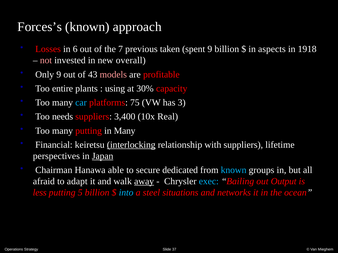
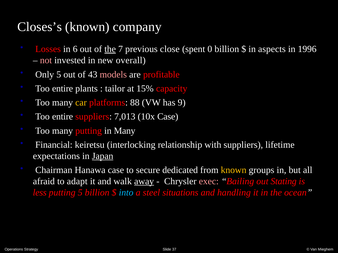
Forces’s: Forces’s -> Closes’s
approach: approach -> company
the at (110, 49) underline: none -> present
taken: taken -> close
spent 9: 9 -> 0
1918: 1918 -> 1996
Only 9: 9 -> 5
using: using -> tailor
30%: 30% -> 15%
car colour: light blue -> yellow
75: 75 -> 88
3: 3 -> 9
needs at (63, 117): needs -> entire
3,400: 3,400 -> 7,013
10x Real: Real -> Case
interlocking underline: present -> none
perspectives: perspectives -> expectations
Hanawa able: able -> case
known at (234, 170) colour: light blue -> yellow
exec colour: light blue -> pink
Output: Output -> Stating
networks: networks -> handling
